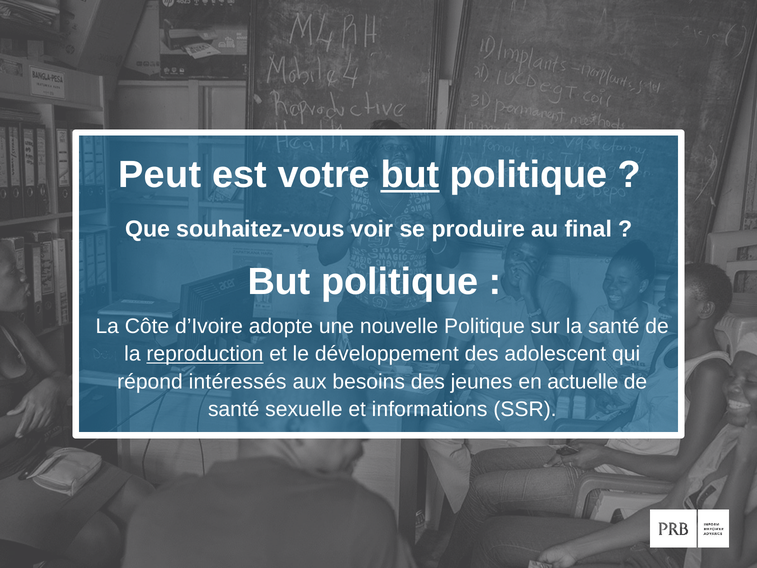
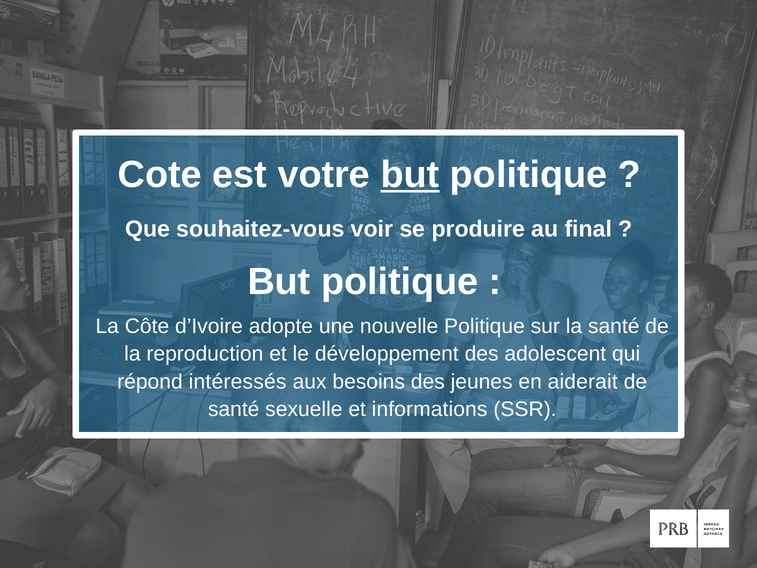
Peut: Peut -> Cote
reproduction underline: present -> none
actuelle: actuelle -> aiderait
